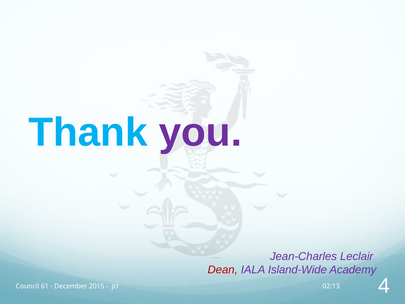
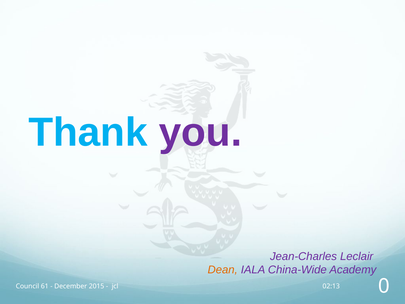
Dean colour: red -> orange
Island-Wide: Island-Wide -> China-Wide
4: 4 -> 0
